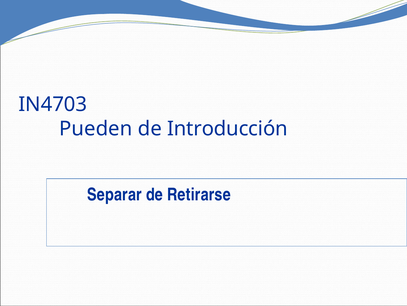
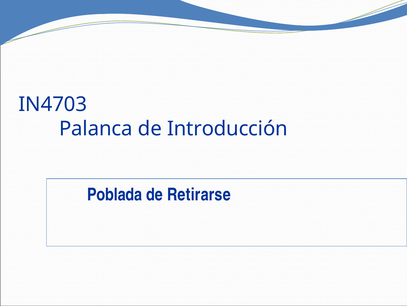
Pueden: Pueden -> Palanca
Separar: Separar -> Poblada
